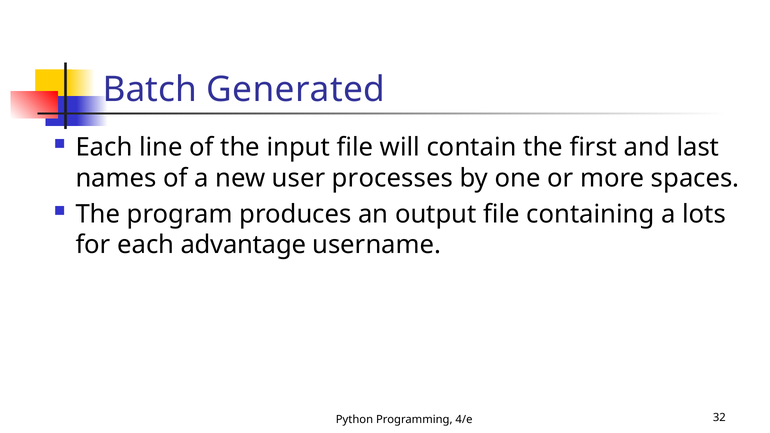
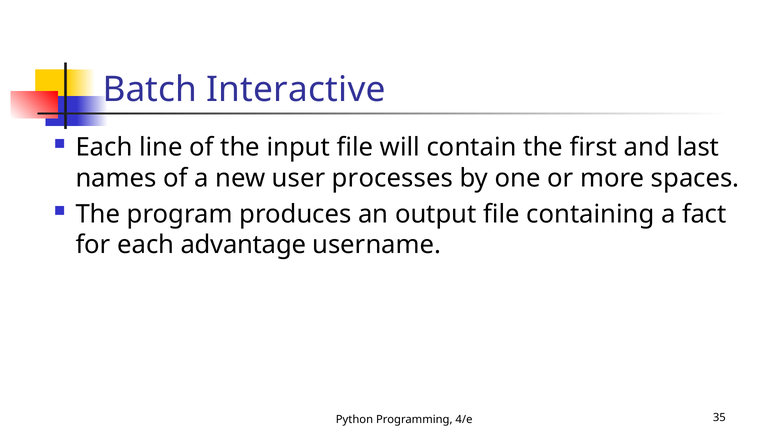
Generated: Generated -> Interactive
lots: lots -> fact
32: 32 -> 35
